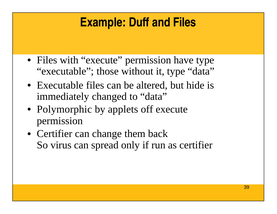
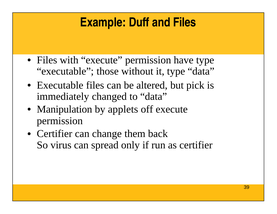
hide: hide -> pick
Polymorphic: Polymorphic -> Manipulation
